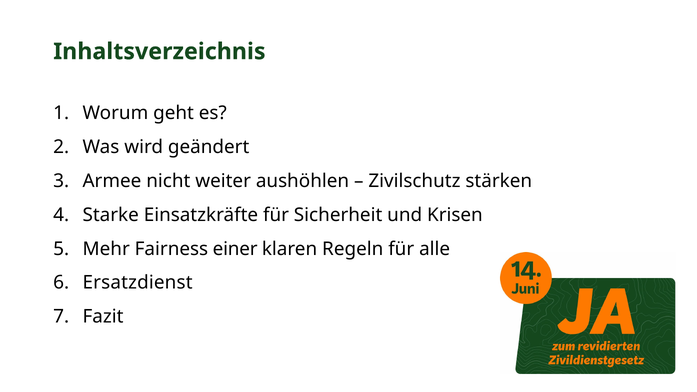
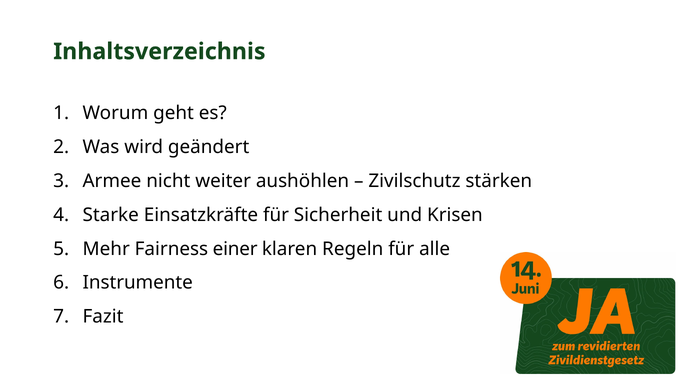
Ersatzdienst: Ersatzdienst -> Instrumente
